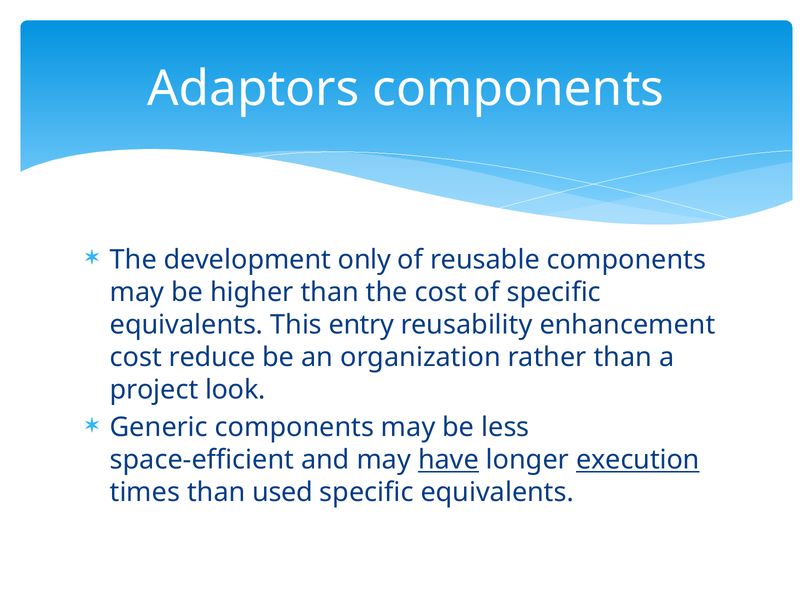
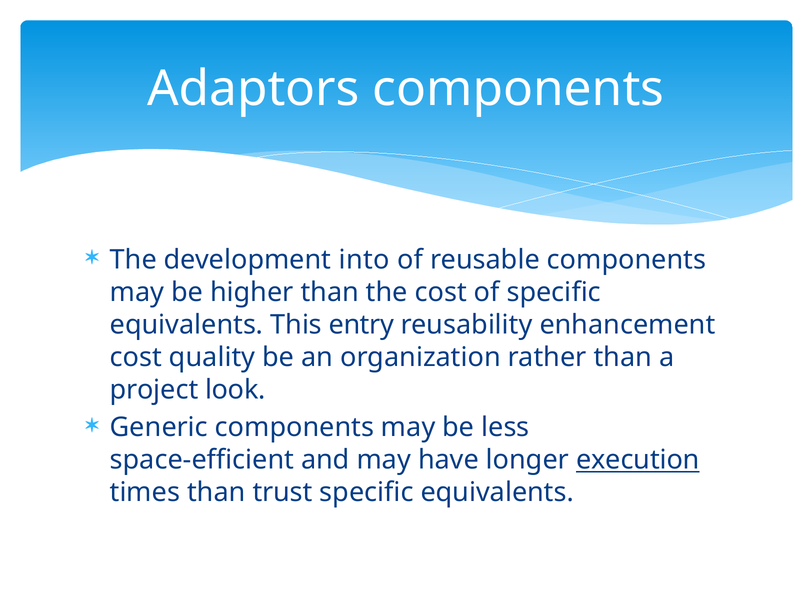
only: only -> into
reduce: reduce -> quality
have underline: present -> none
used: used -> trust
